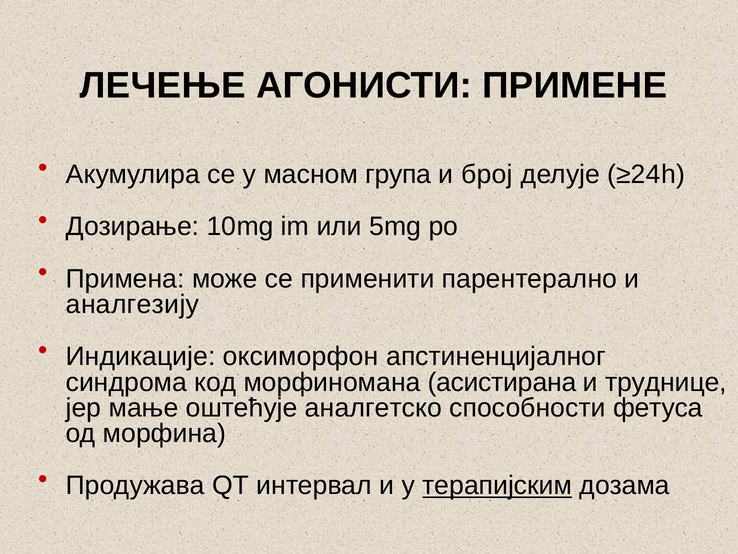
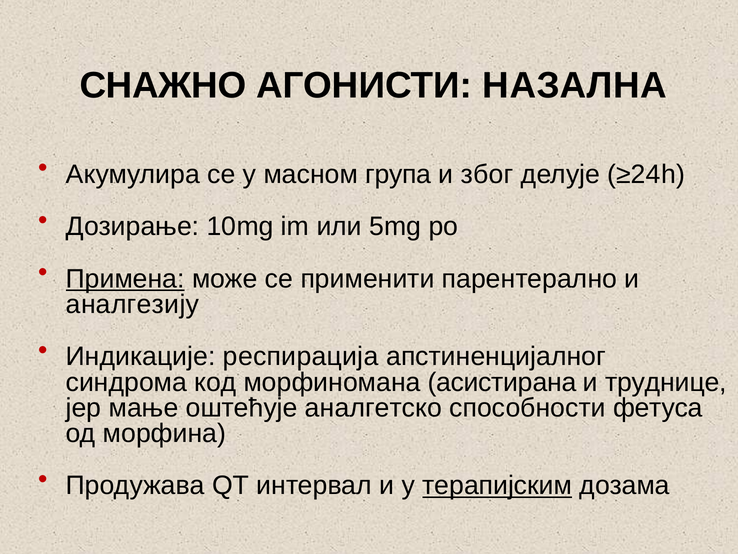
ЛЕЧЕЊЕ: ЛЕЧЕЊЕ -> СНАЖНО
ПРИМЕНЕ: ПРИМЕНЕ -> НАЗАЛНА
број: број -> због
Примена underline: none -> present
оксиморфон: оксиморфон -> респирација
